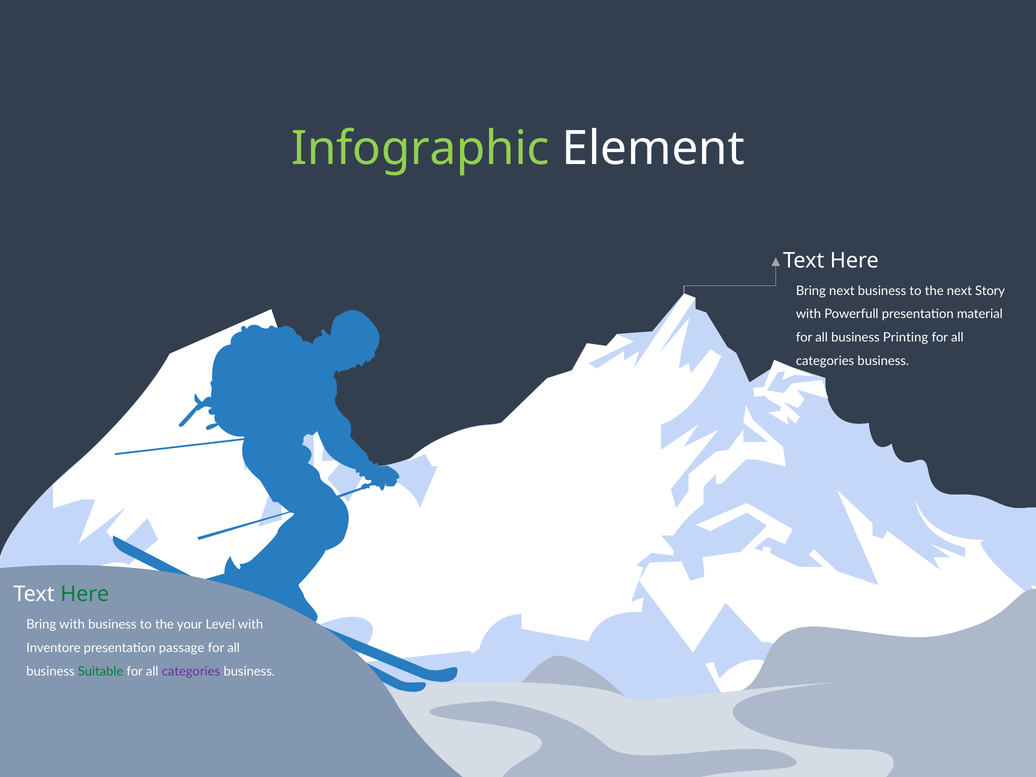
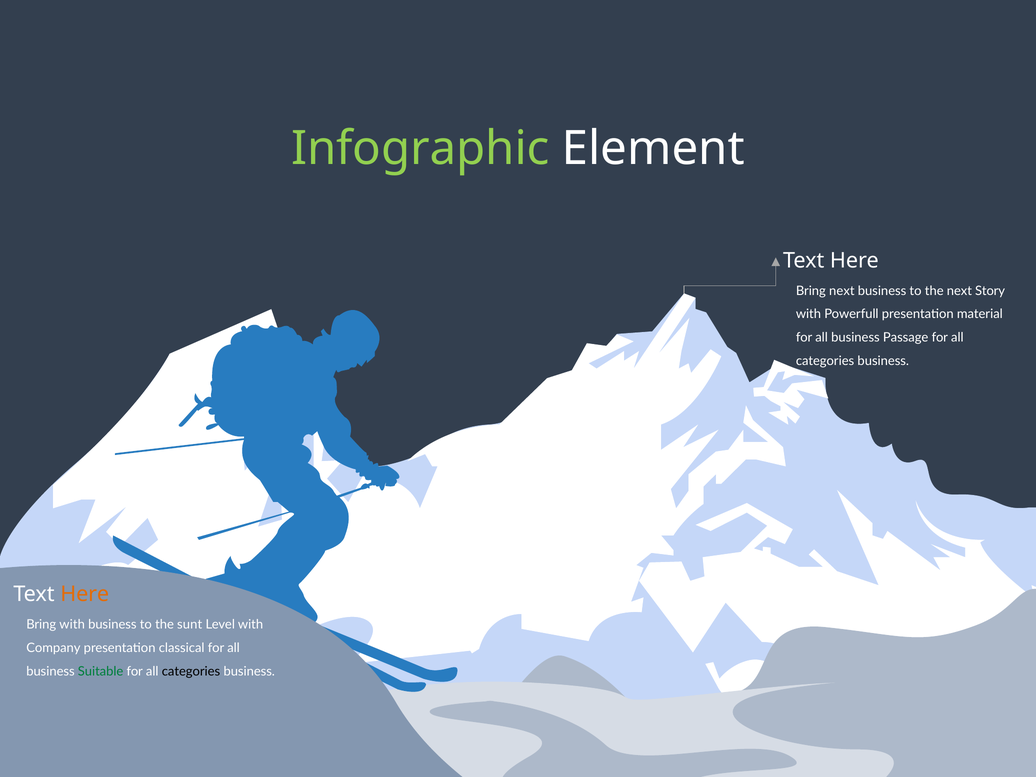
Printing: Printing -> Passage
Here at (85, 594) colour: green -> orange
your: your -> sunt
Inventore: Inventore -> Company
passage: passage -> classical
categories at (191, 671) colour: purple -> black
